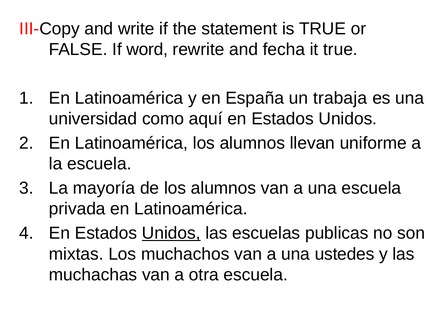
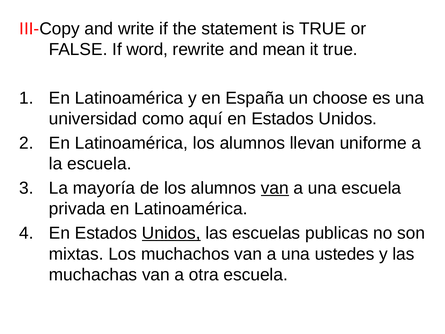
fecha: fecha -> mean
trabaja: trabaja -> choose
van at (275, 188) underline: none -> present
